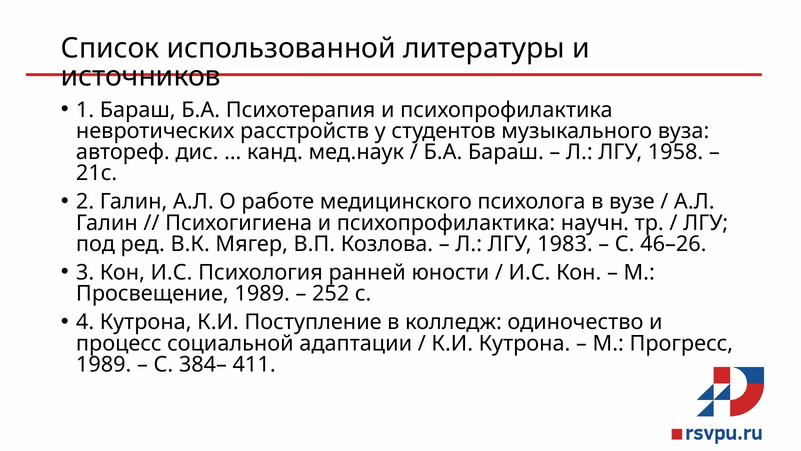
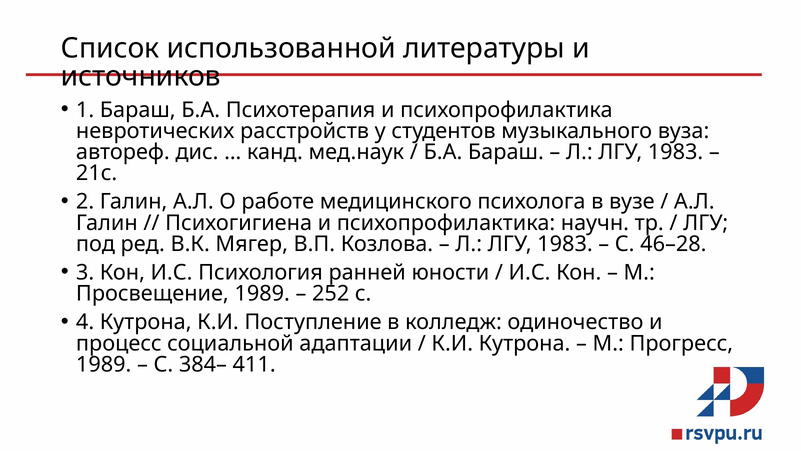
1958 at (676, 152): 1958 -> 1983
46–26: 46–26 -> 46–28
